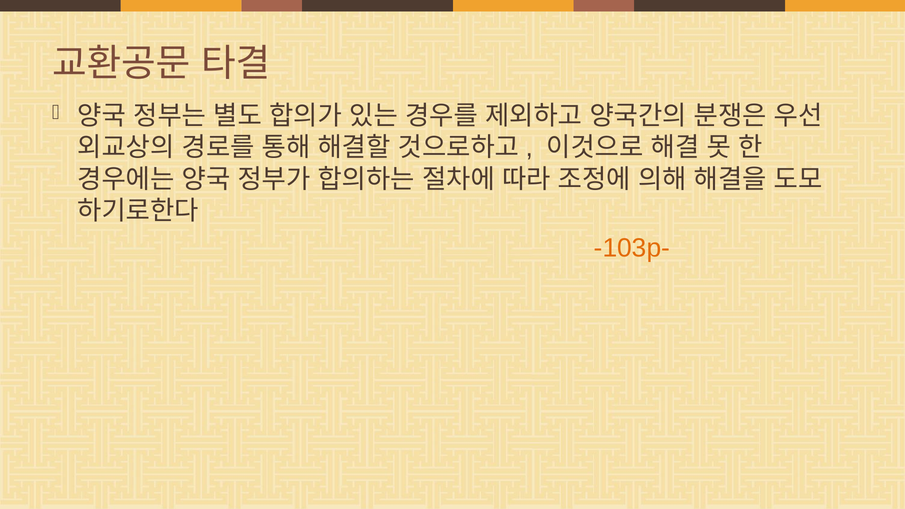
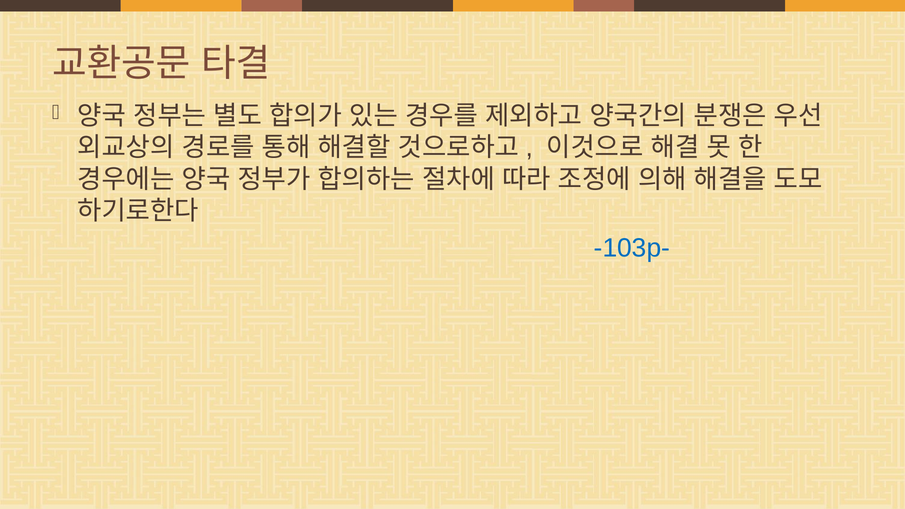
-103p- colour: orange -> blue
